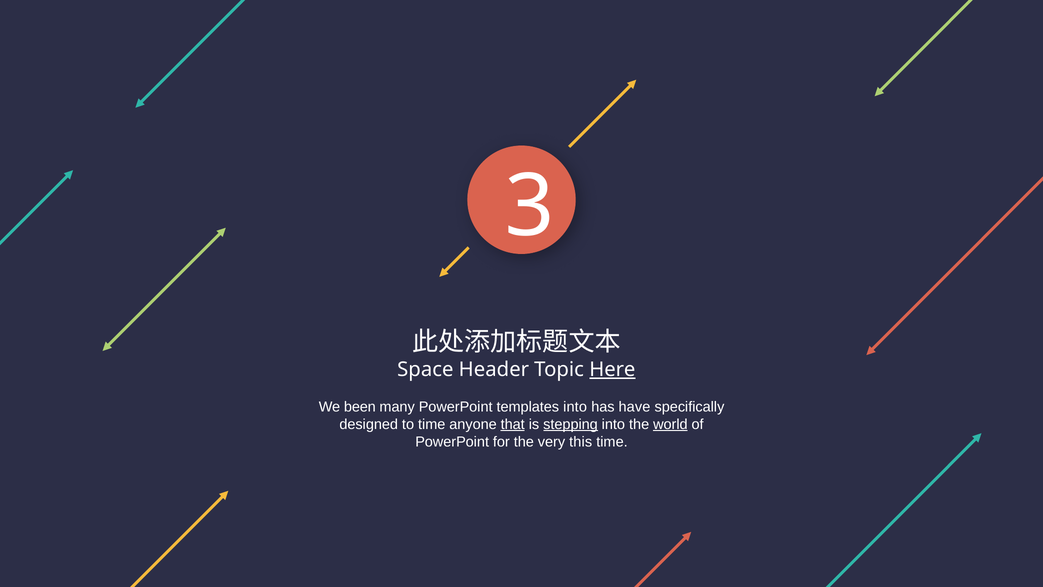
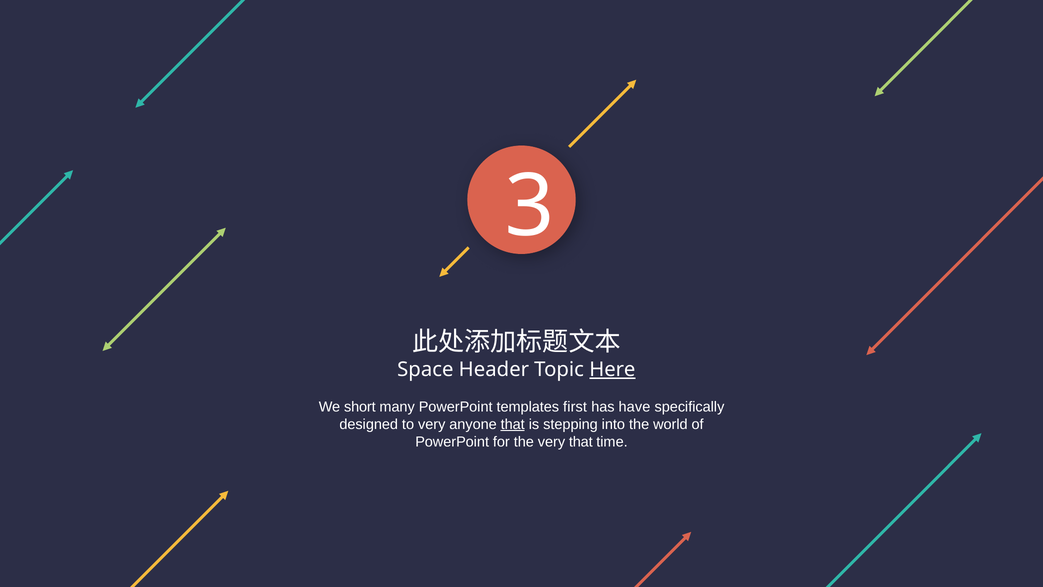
been: been -> short
templates into: into -> first
to time: time -> very
stepping underline: present -> none
world underline: present -> none
very this: this -> that
